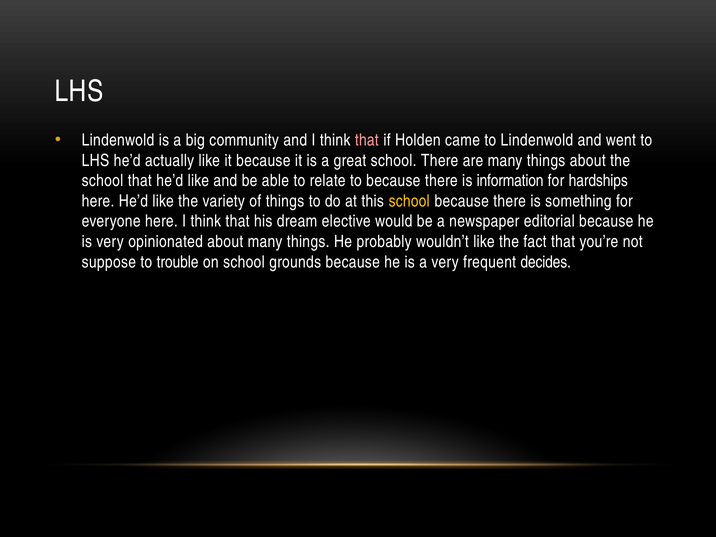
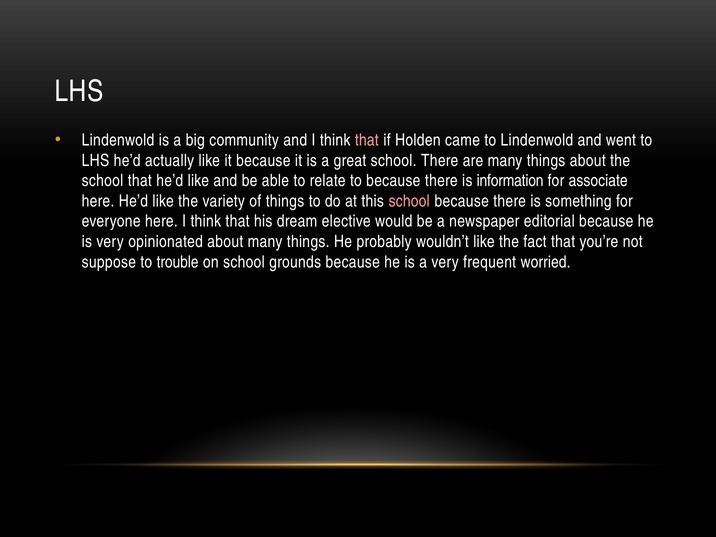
hardships: hardships -> associate
school at (409, 201) colour: yellow -> pink
decides: decides -> worried
